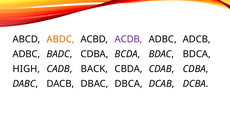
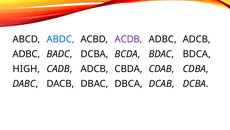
ABDC colour: orange -> blue
BADC CDBA: CDBA -> DCBA
CADB BACK: BACK -> ADCB
